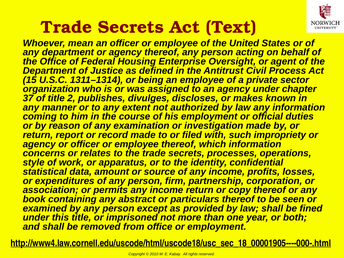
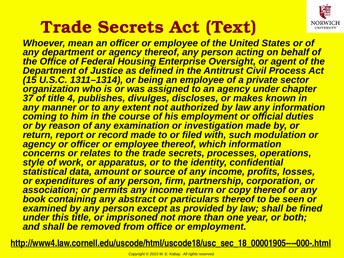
2: 2 -> 4
impropriety: impropriety -> modulation
